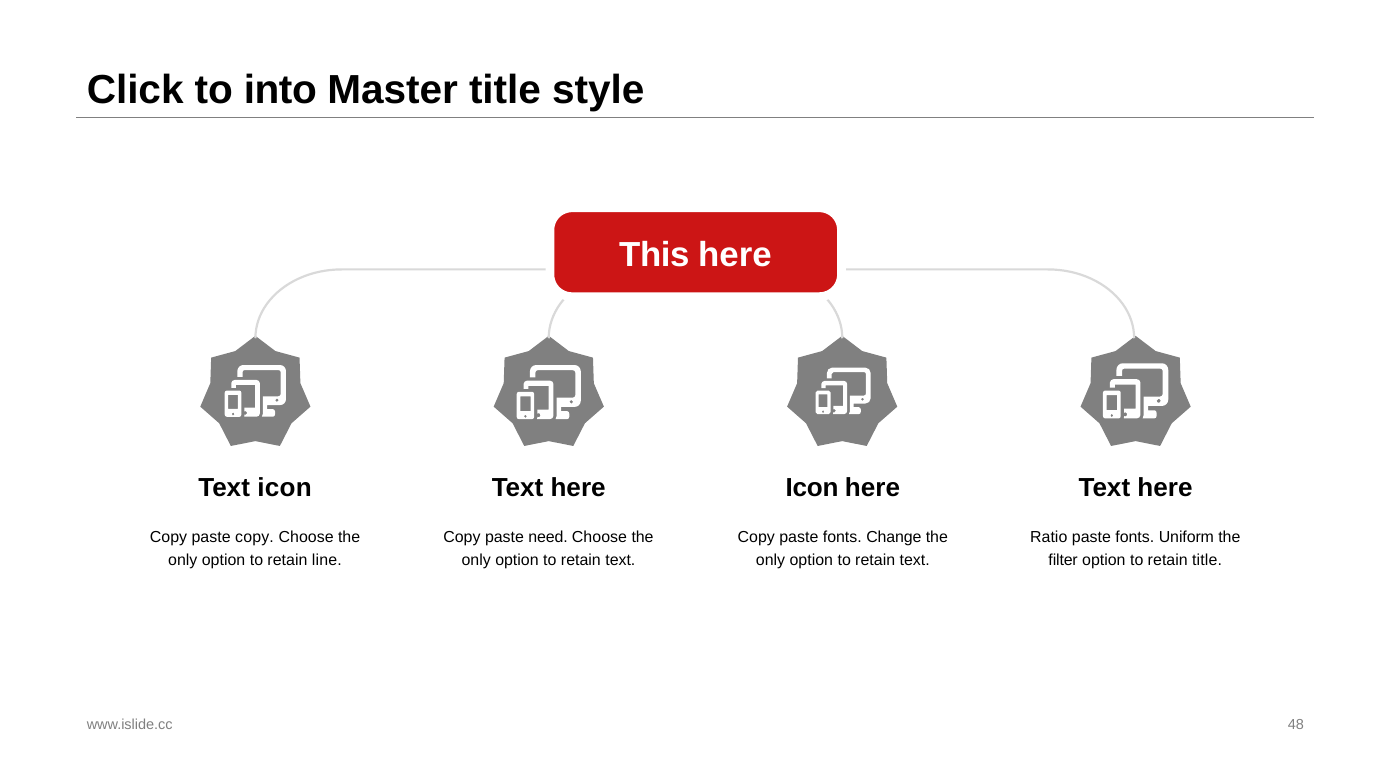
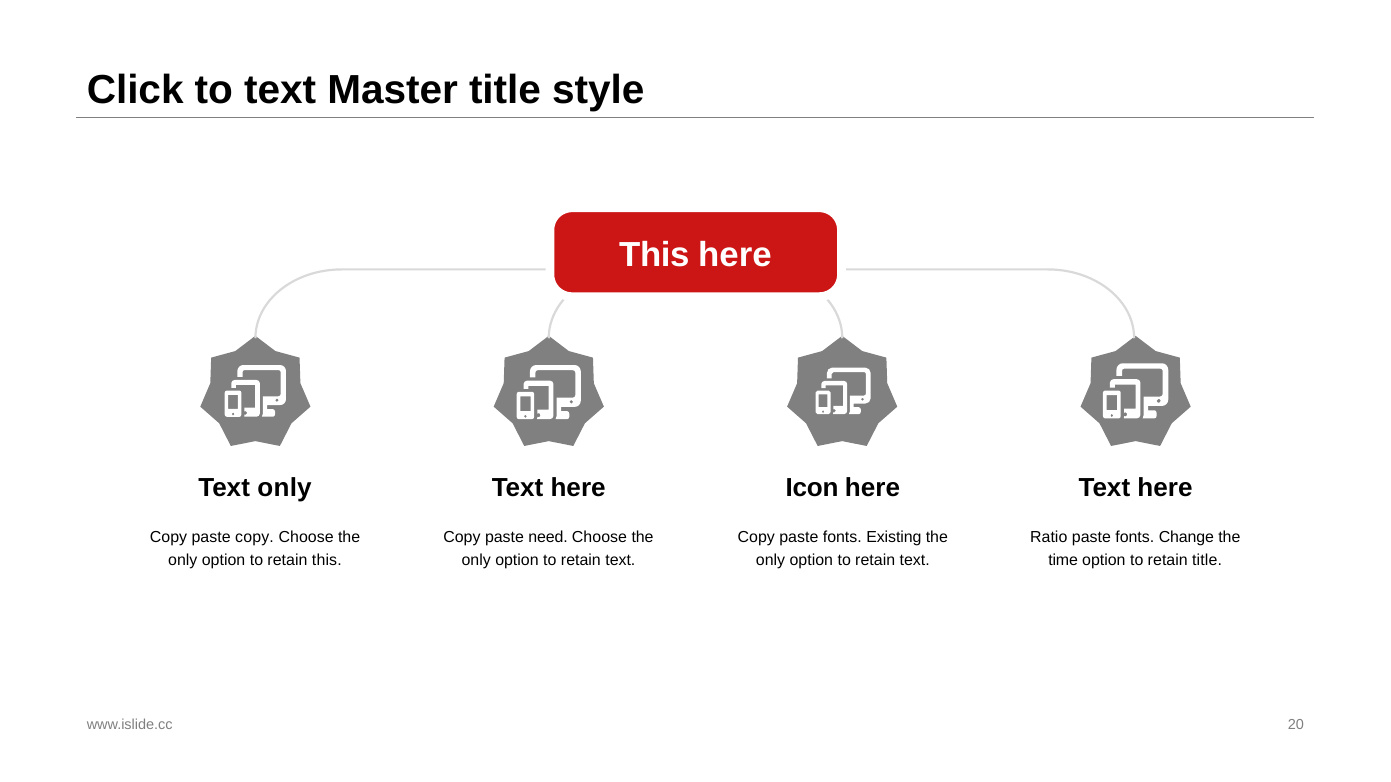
to into: into -> text
icon at (285, 488): icon -> only
Change: Change -> Existing
Uniform: Uniform -> Change
retain line: line -> this
filter: filter -> time
48: 48 -> 20
